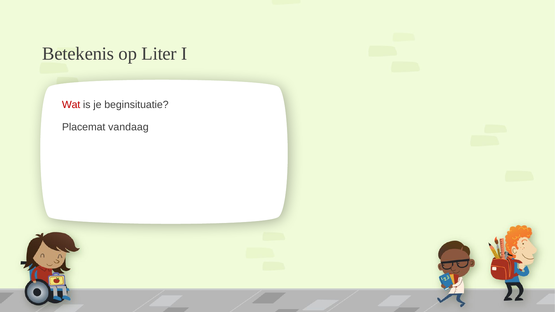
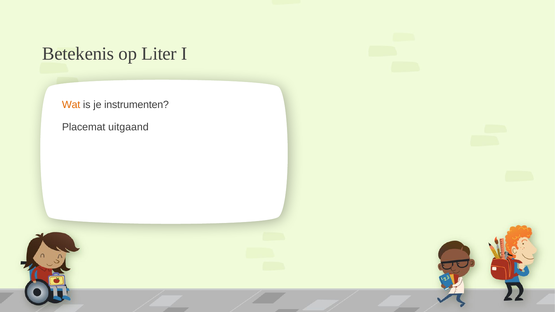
Wat colour: red -> orange
beginsituatie: beginsituatie -> instrumenten
vandaag: vandaag -> uitgaand
